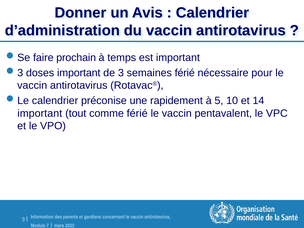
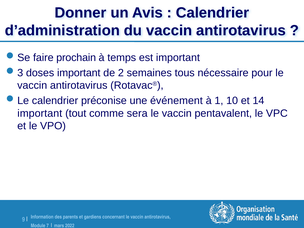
3: 3 -> 2
semaines férié: férié -> tous
rapidement: rapidement -> événement
5: 5 -> 1
comme férié: férié -> sera
